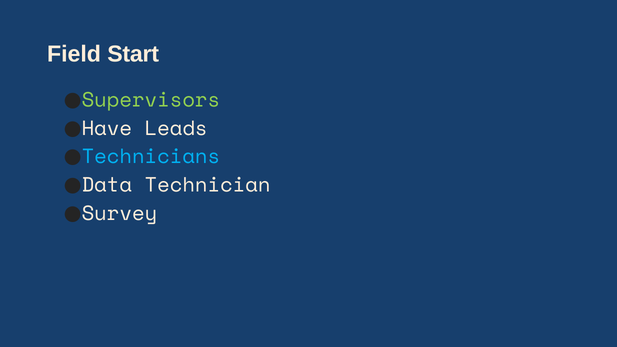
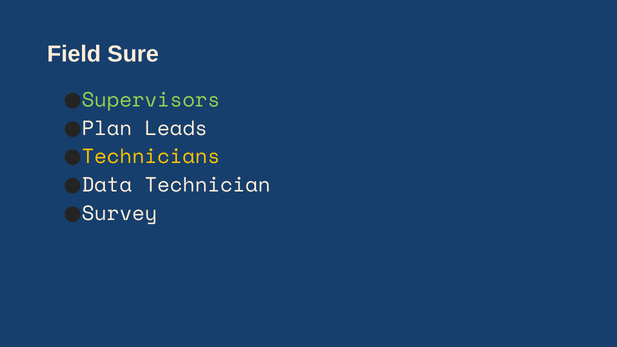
Start: Start -> Sure
Have: Have -> Plan
Technicians colour: light blue -> yellow
